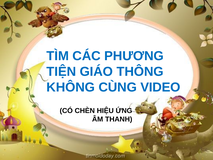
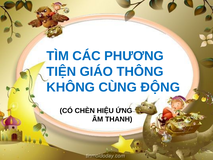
VIDEO: VIDEO -> ĐỘNG
